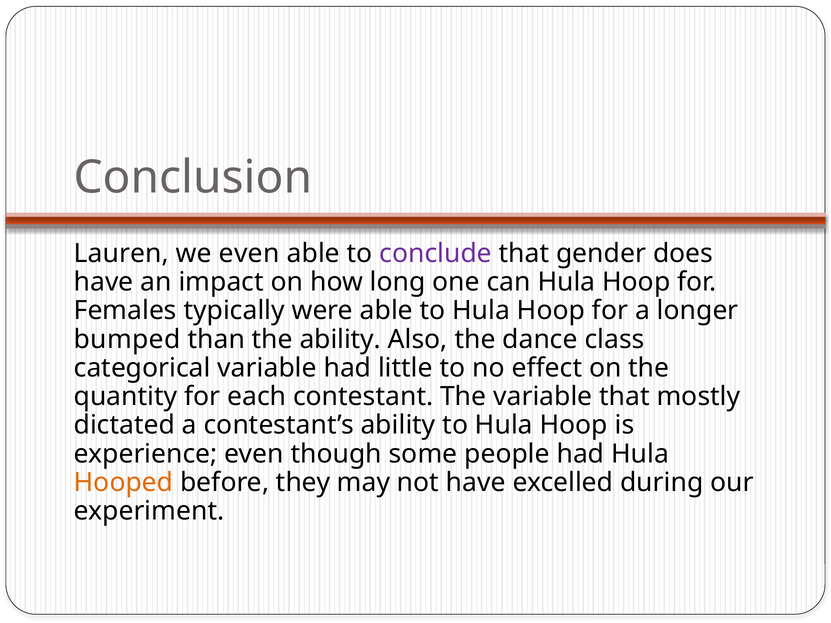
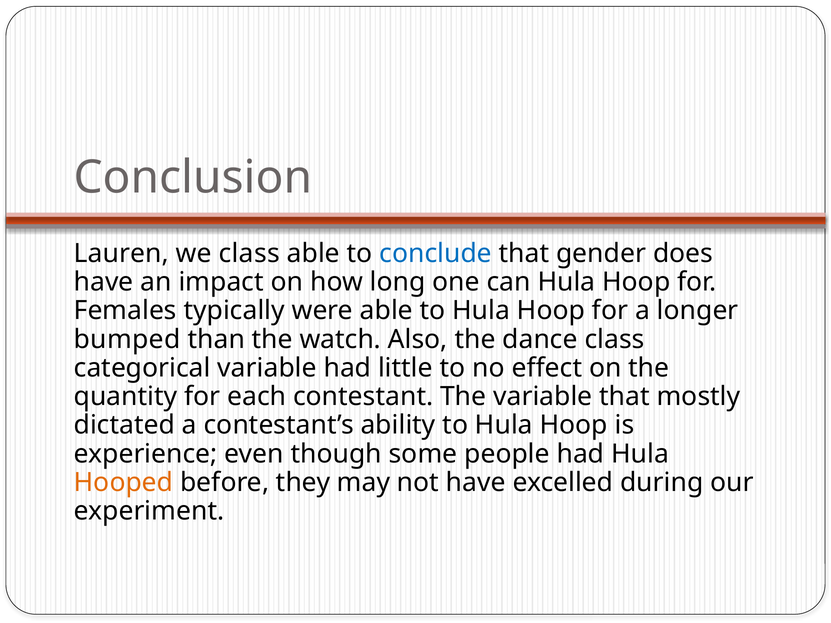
we even: even -> class
conclude colour: purple -> blue
the ability: ability -> watch
